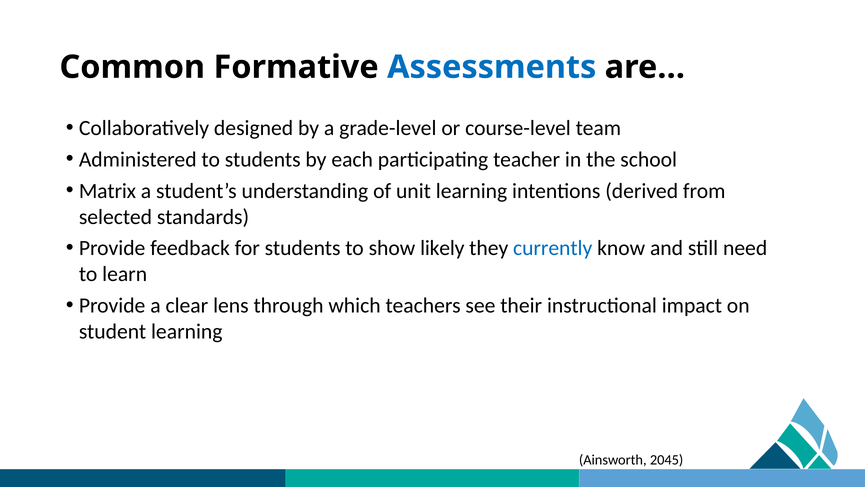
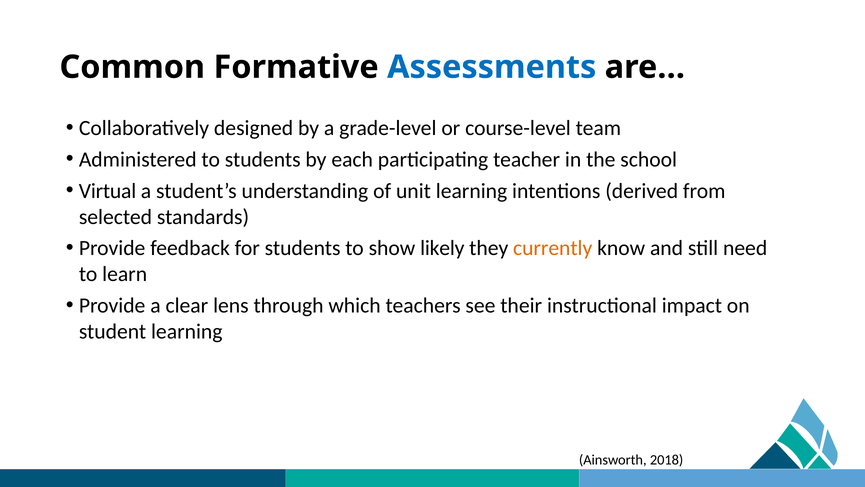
Matrix: Matrix -> Virtual
currently colour: blue -> orange
2045: 2045 -> 2018
